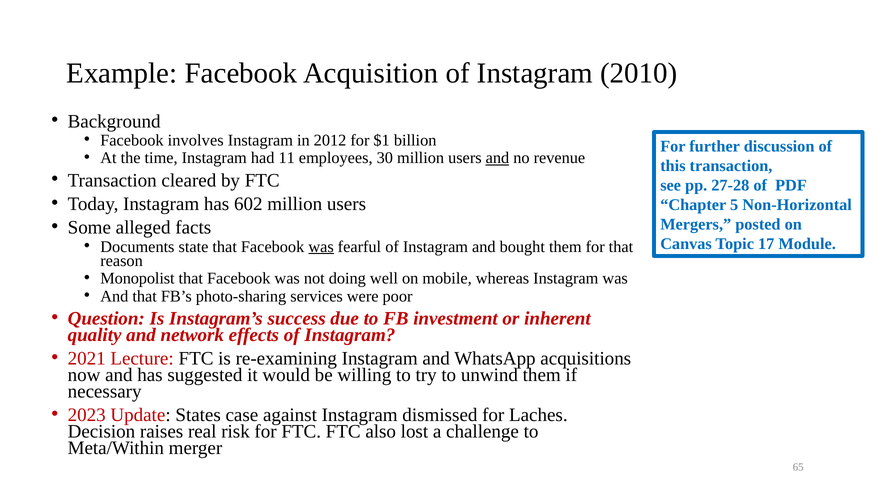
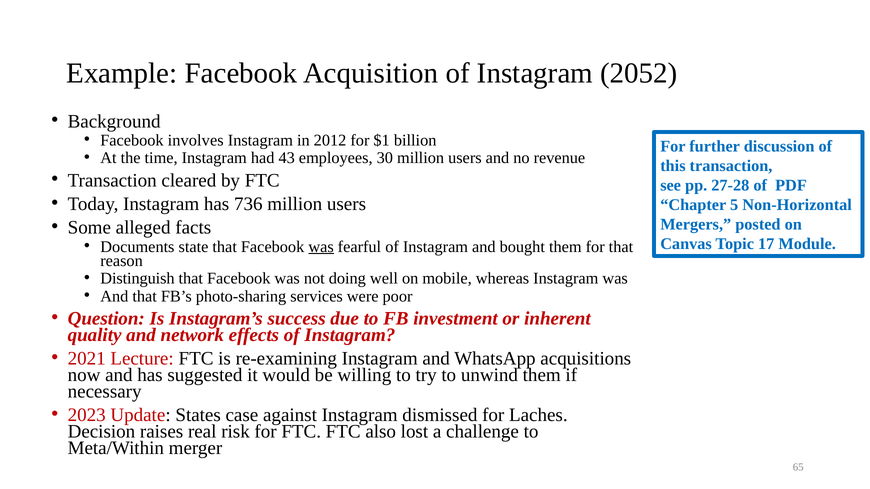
2010: 2010 -> 2052
11: 11 -> 43
and at (497, 158) underline: present -> none
602: 602 -> 736
Monopolist: Monopolist -> Distinguish
